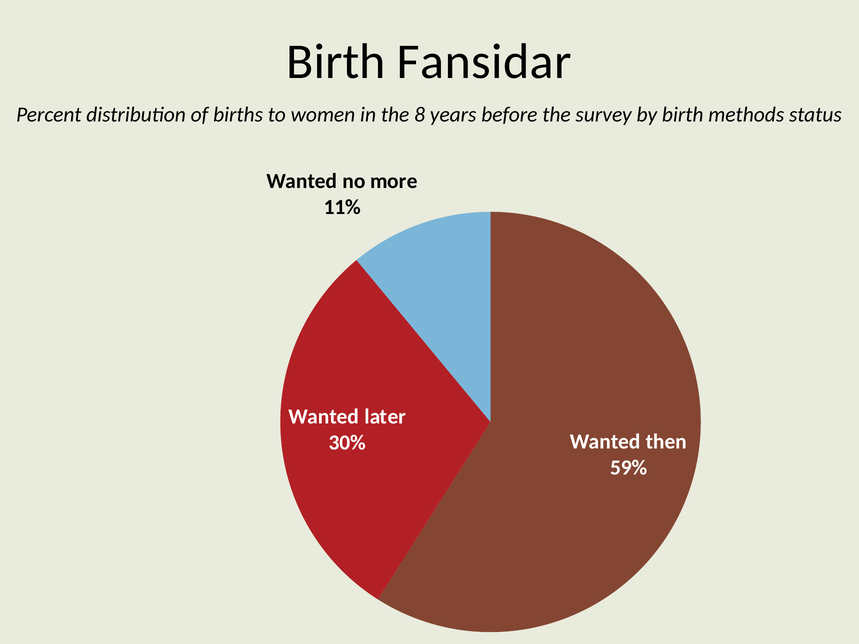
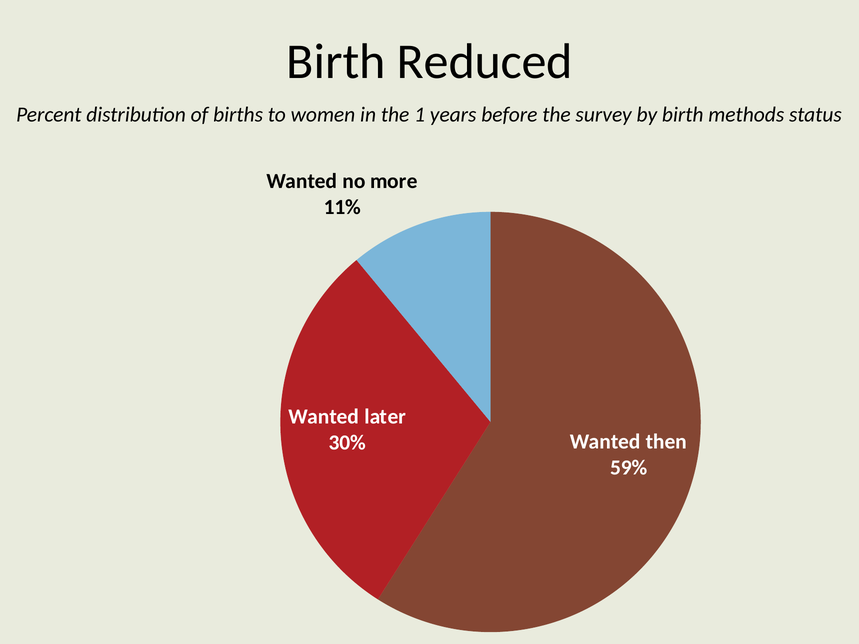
Fansidar: Fansidar -> Reduced
8: 8 -> 1
